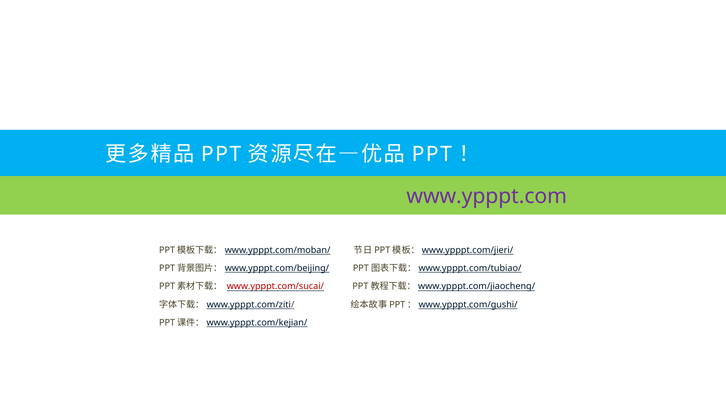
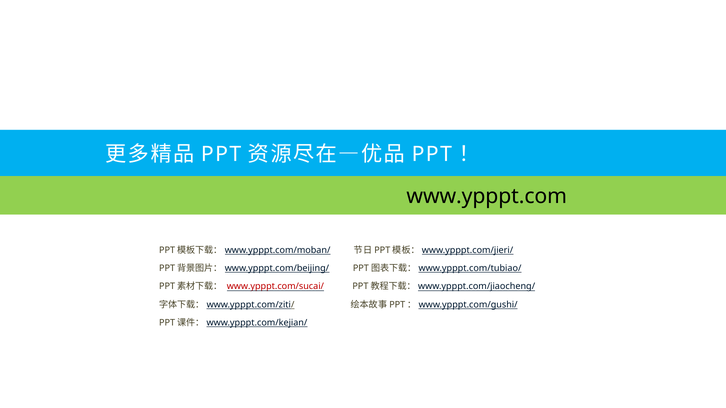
www.ypppt.com colour: purple -> black
